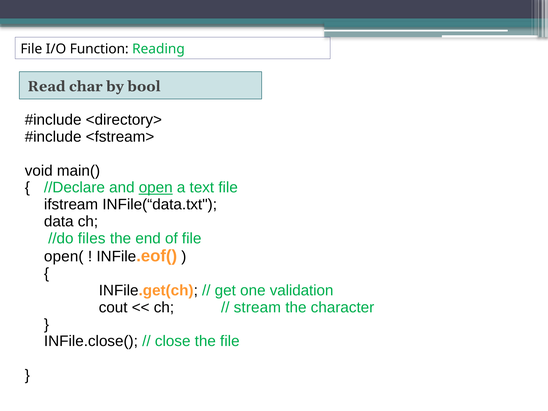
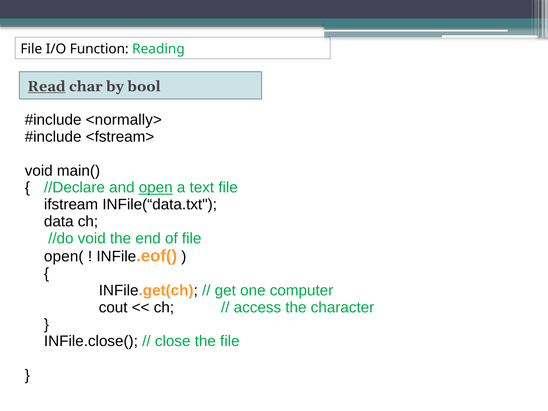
Read underline: none -> present
<directory>: <directory> -> <normally>
//do files: files -> void
validation: validation -> computer
stream: stream -> access
